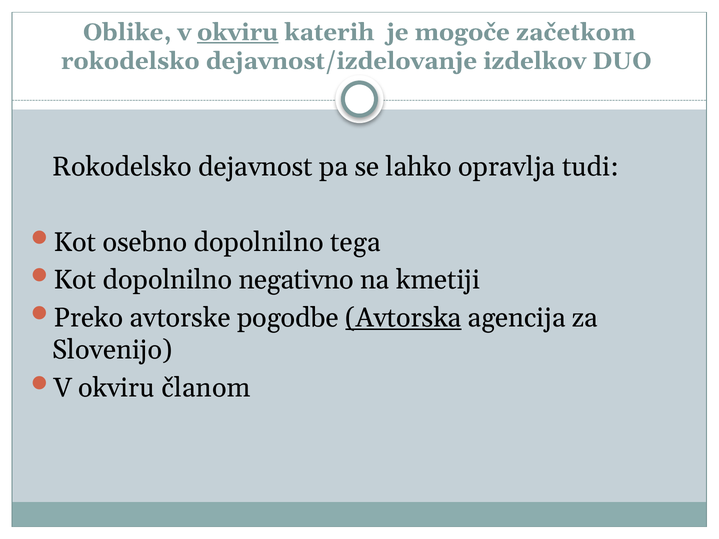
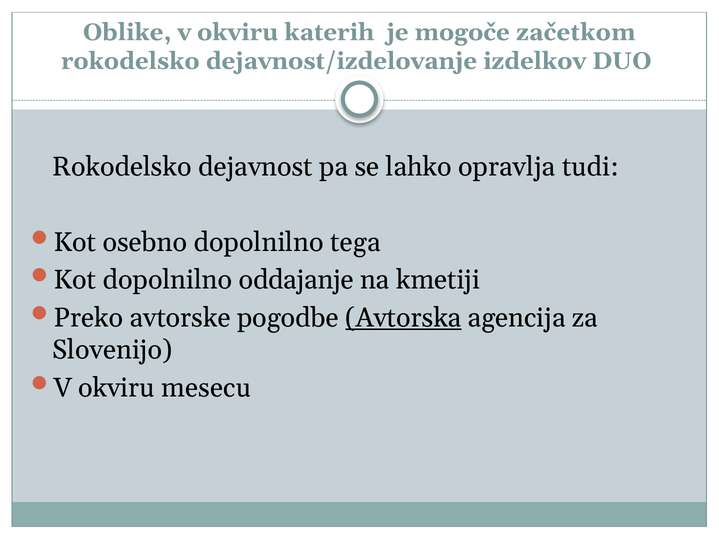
okviru at (238, 32) underline: present -> none
negativno: negativno -> oddajanje
članom: članom -> mesecu
